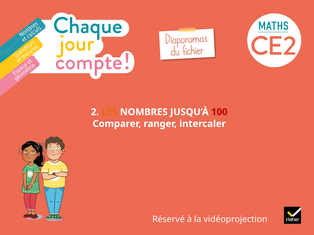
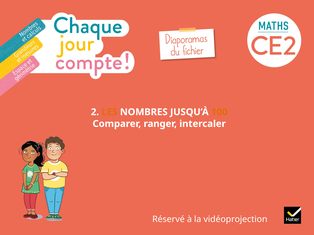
100 colour: red -> orange
